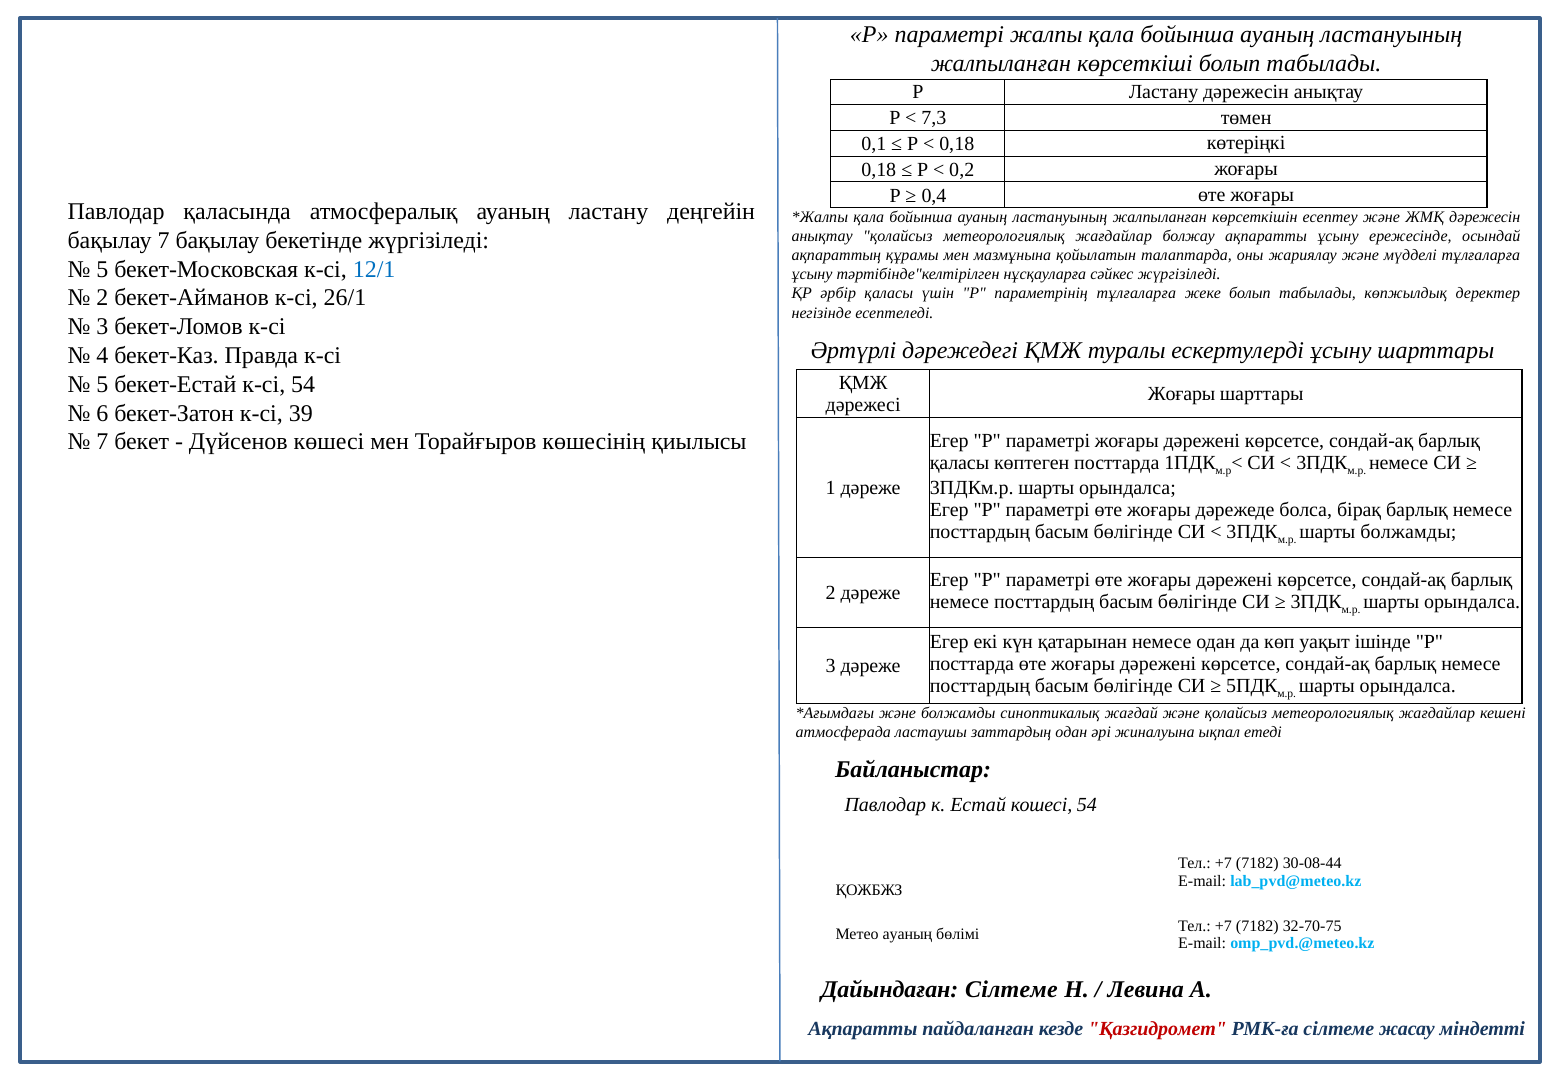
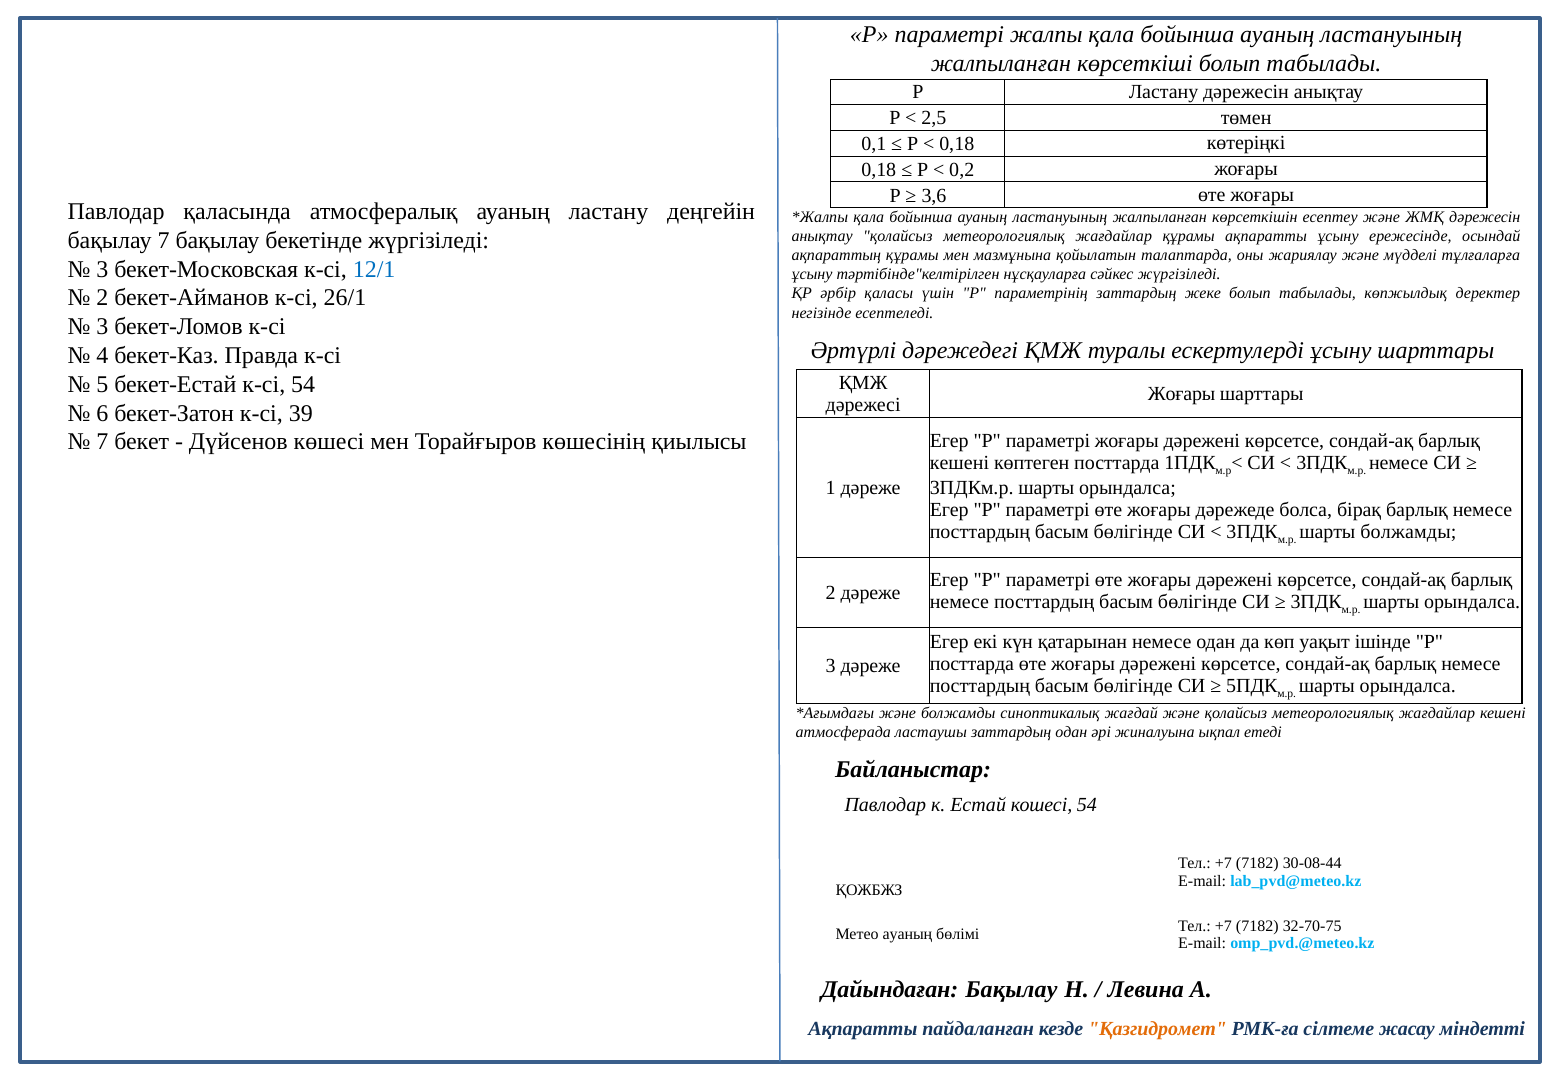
7,3: 7,3 -> 2,5
0,4: 0,4 -> 3,6
жағдайлар болжау: болжау -> құрамы
5 at (102, 269): 5 -> 3
параметрінің тұлғаларға: тұлғаларға -> заттардың
қаласы at (960, 463): қаласы -> кешені
Дайындаған Сілтеме: Сілтеме -> Бақылау
Қазгидромет colour: red -> orange
